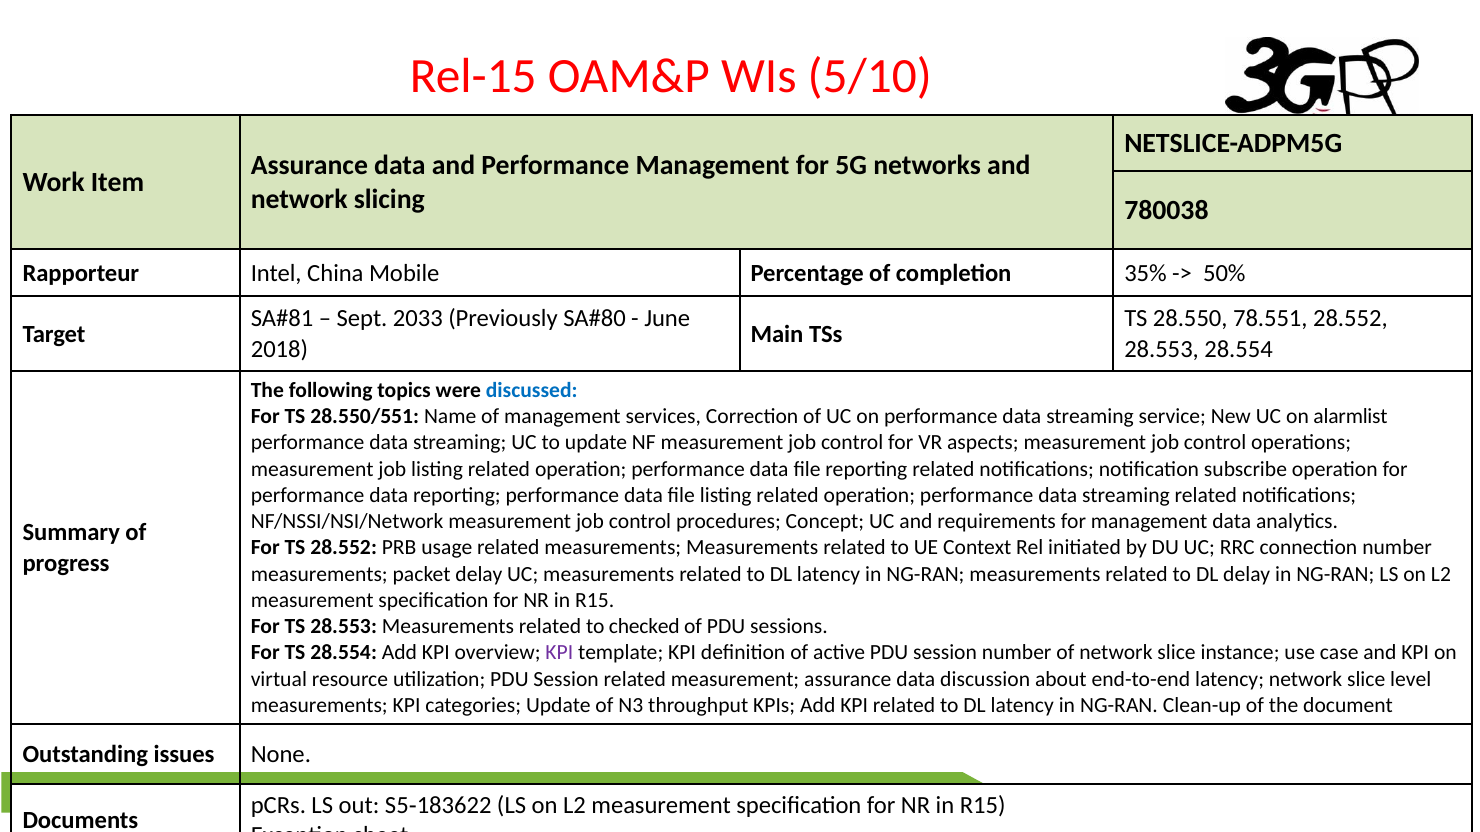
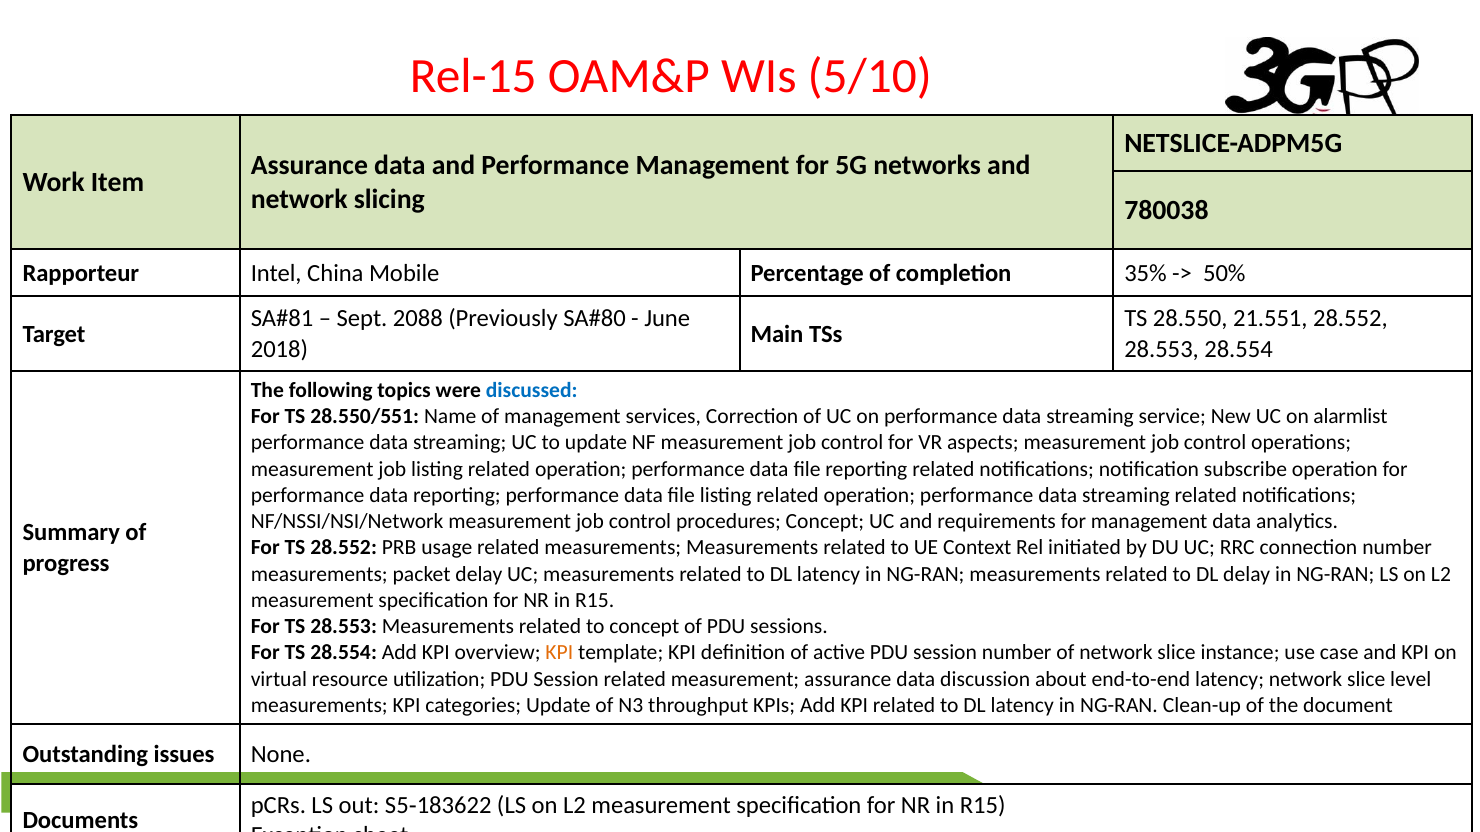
2033: 2033 -> 2088
78.551: 78.551 -> 21.551
to checked: checked -> concept
KPI at (559, 653) colour: purple -> orange
